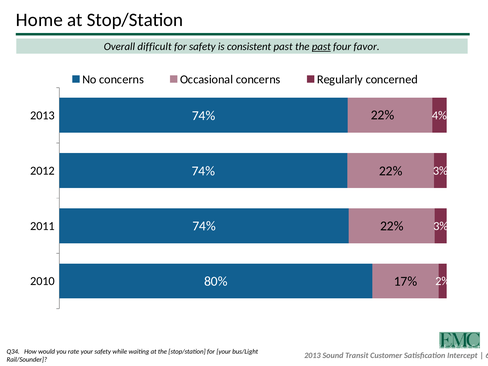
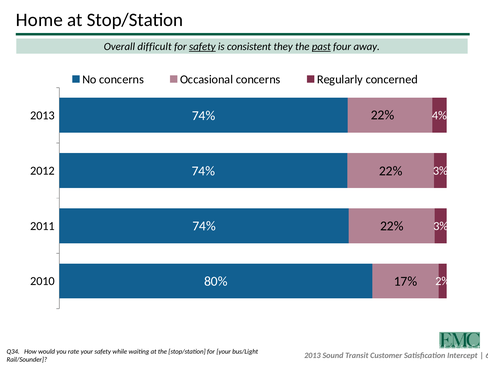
safety at (202, 47) underline: none -> present
consistent past: past -> they
favor: favor -> away
